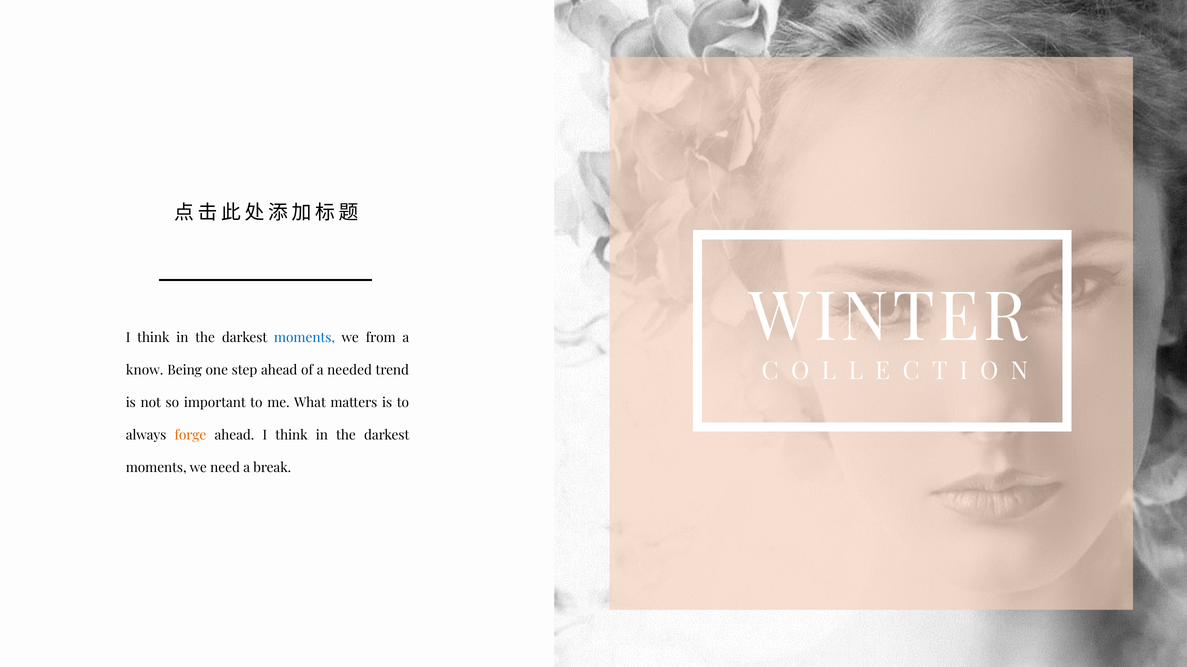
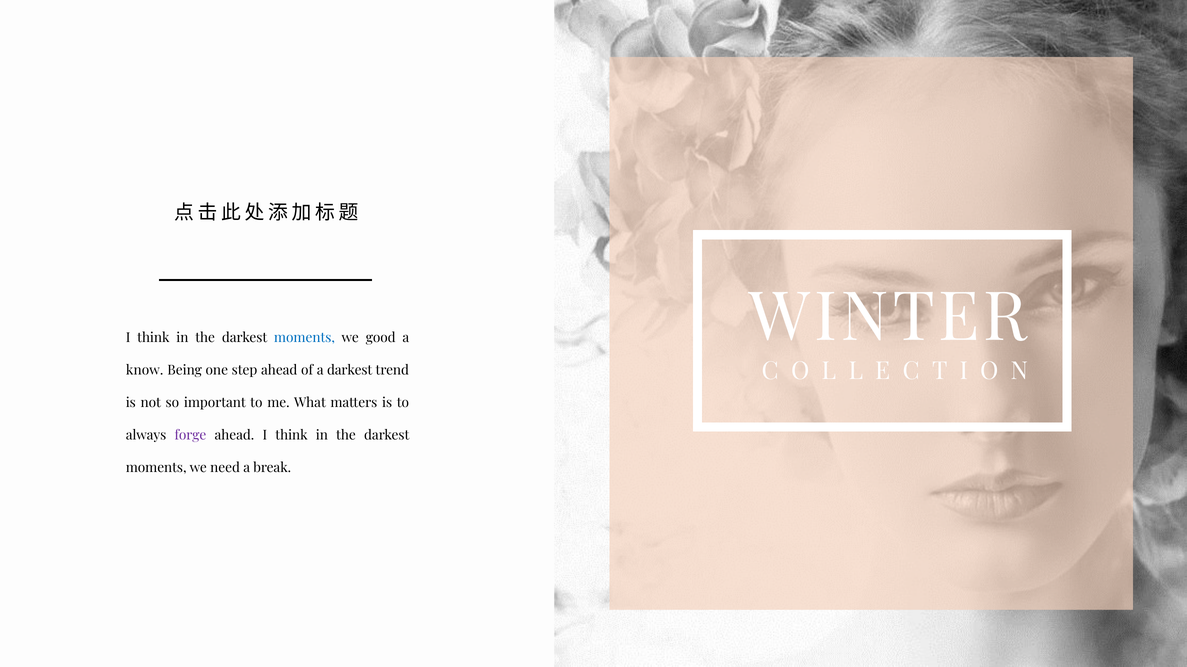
from: from -> good
a needed: needed -> darkest
forge colour: orange -> purple
